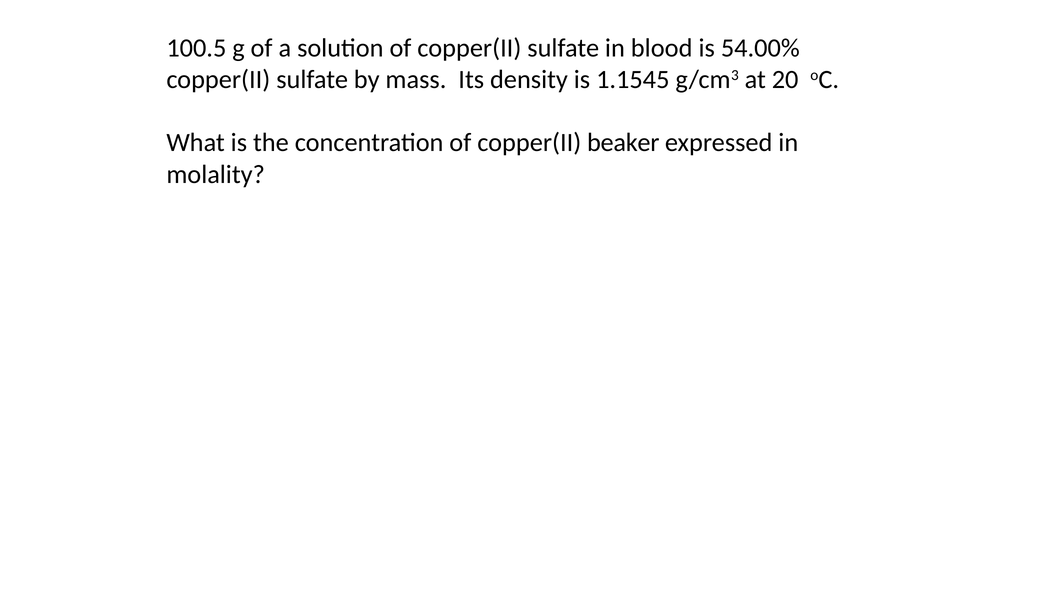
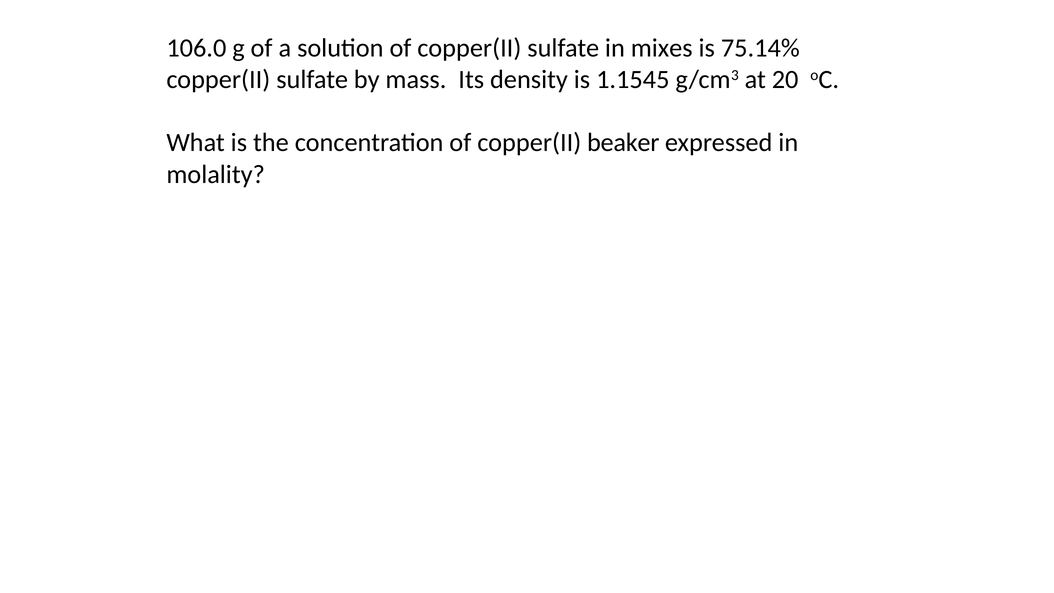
100.5: 100.5 -> 106.0
blood: blood -> mixes
54.00%: 54.00% -> 75.14%
